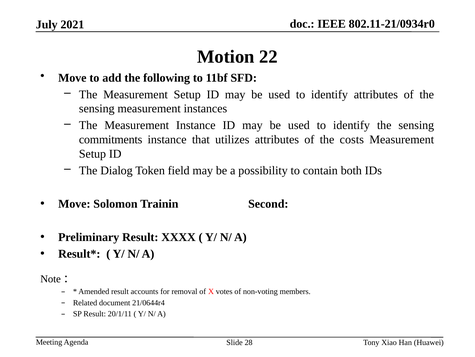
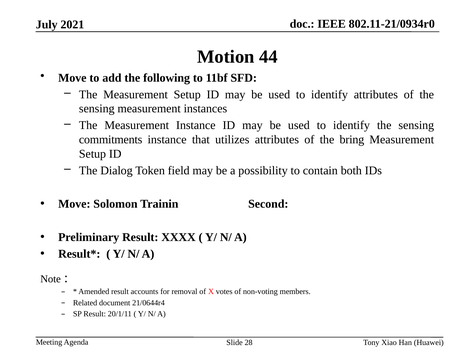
22: 22 -> 44
costs: costs -> bring
